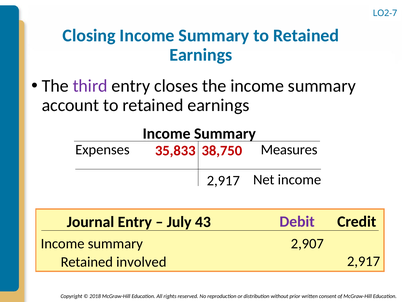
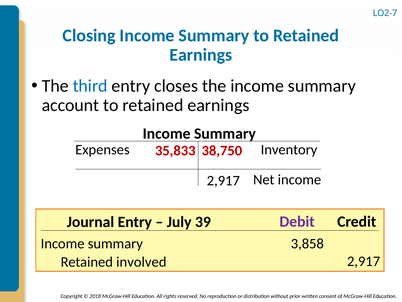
third colour: purple -> blue
Measures: Measures -> Inventory
43: 43 -> 39
2,907: 2,907 -> 3,858
